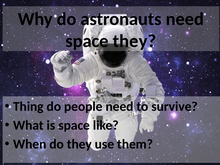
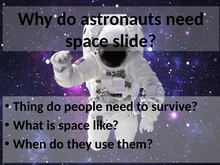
space they: they -> slide
